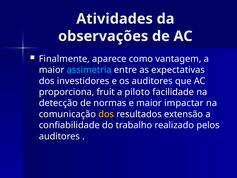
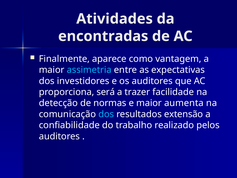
observações: observações -> encontradas
fruit: fruit -> será
piloto: piloto -> trazer
impactar: impactar -> aumenta
dos at (106, 114) colour: yellow -> light blue
